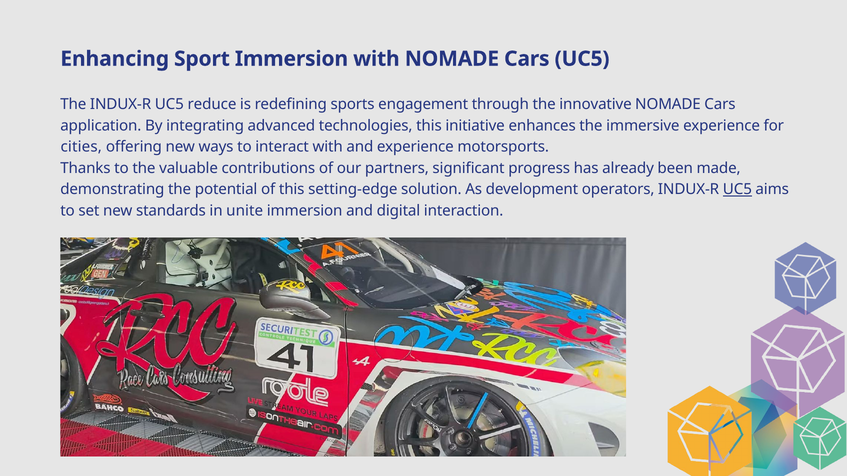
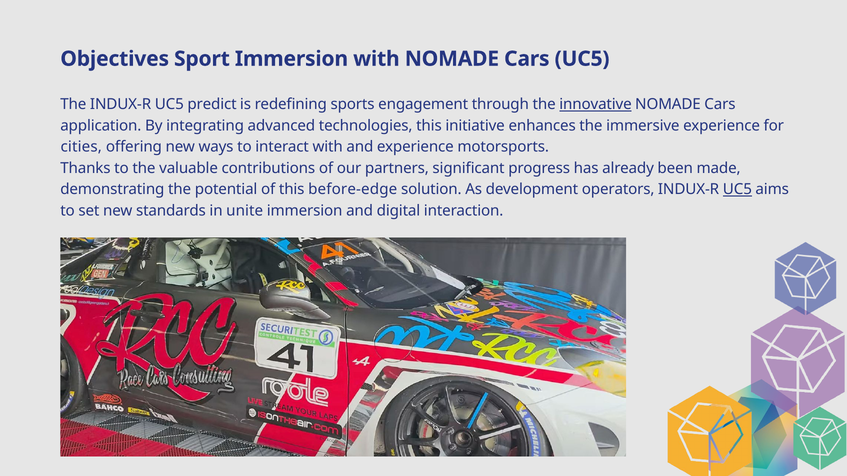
Enhancing: Enhancing -> Objectives
reduce: reduce -> predict
innovative underline: none -> present
setting-edge: setting-edge -> before-edge
